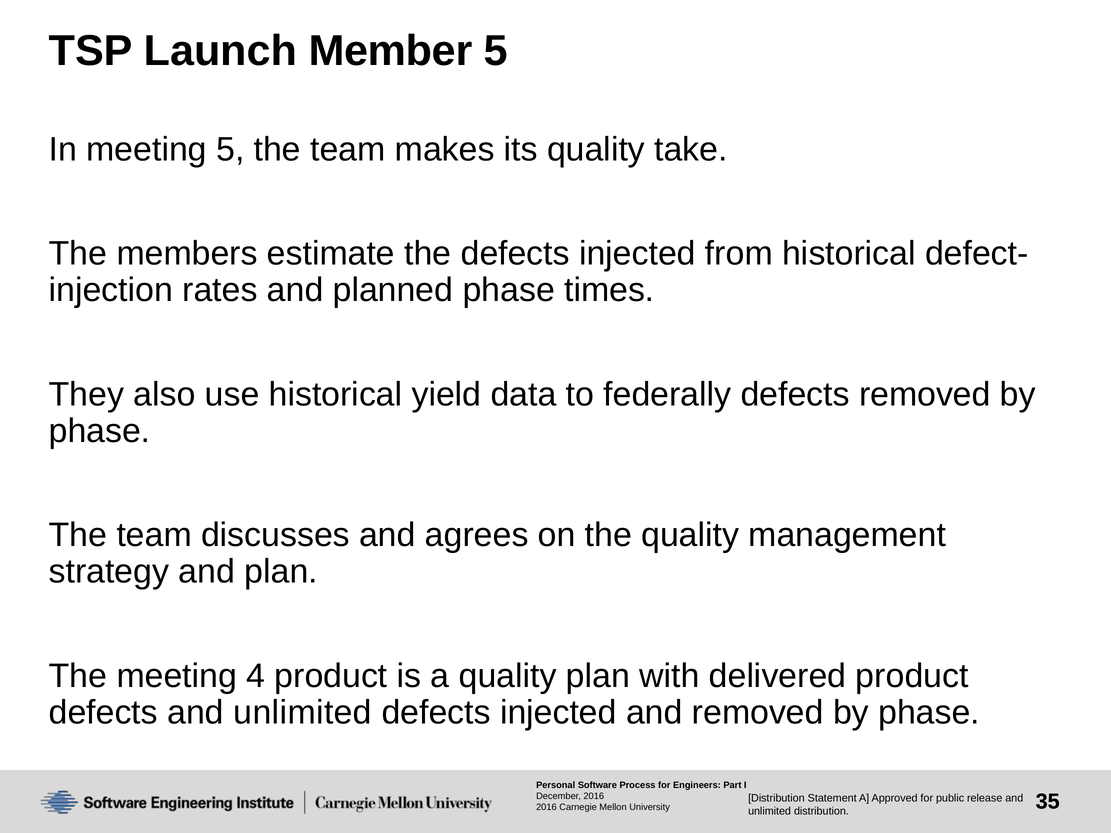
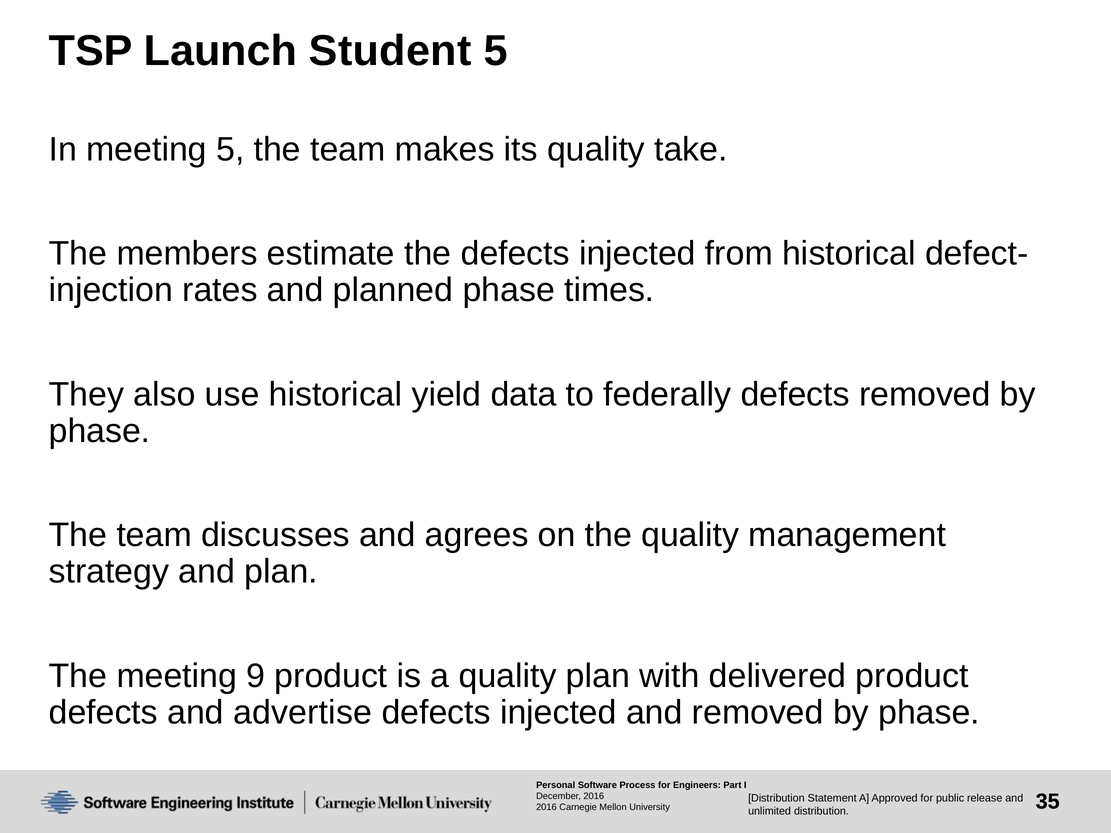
Member: Member -> Student
4: 4 -> 9
defects and unlimited: unlimited -> advertise
